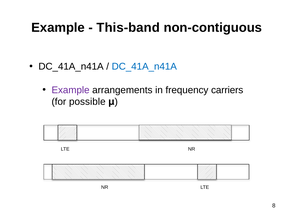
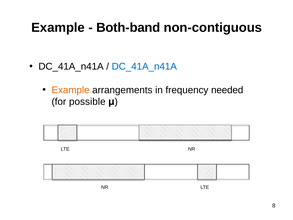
This-band: This-band -> Both-band
Example at (71, 90) colour: purple -> orange
carriers: carriers -> needed
